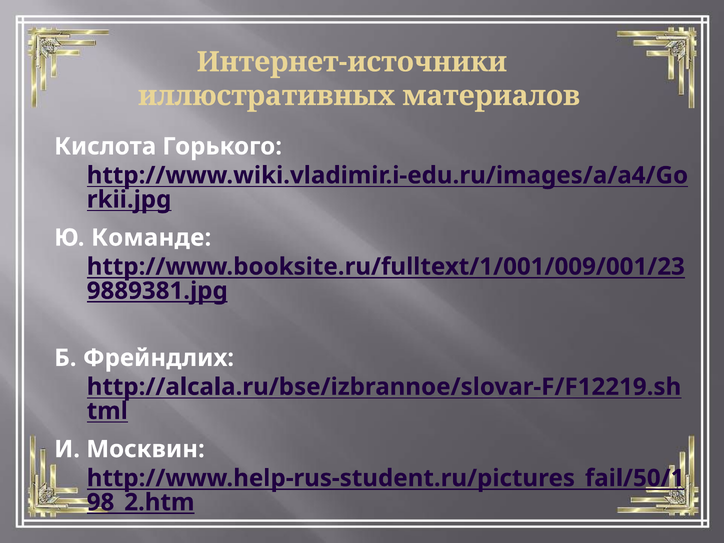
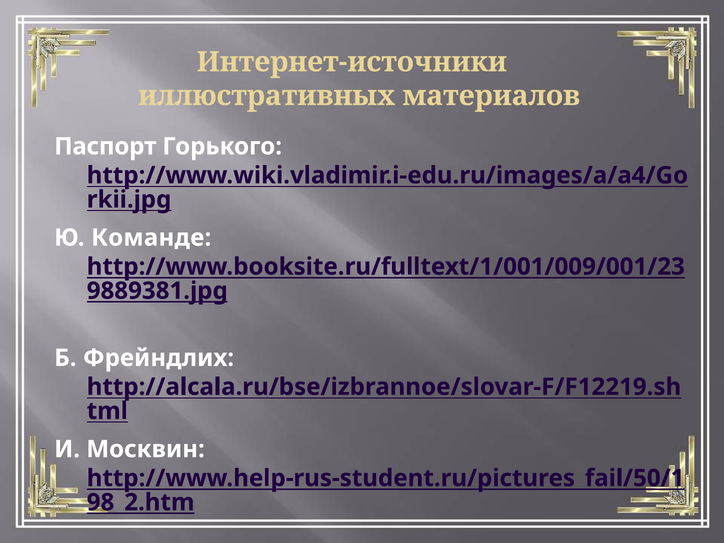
Кислота: Кислота -> Паспорт
